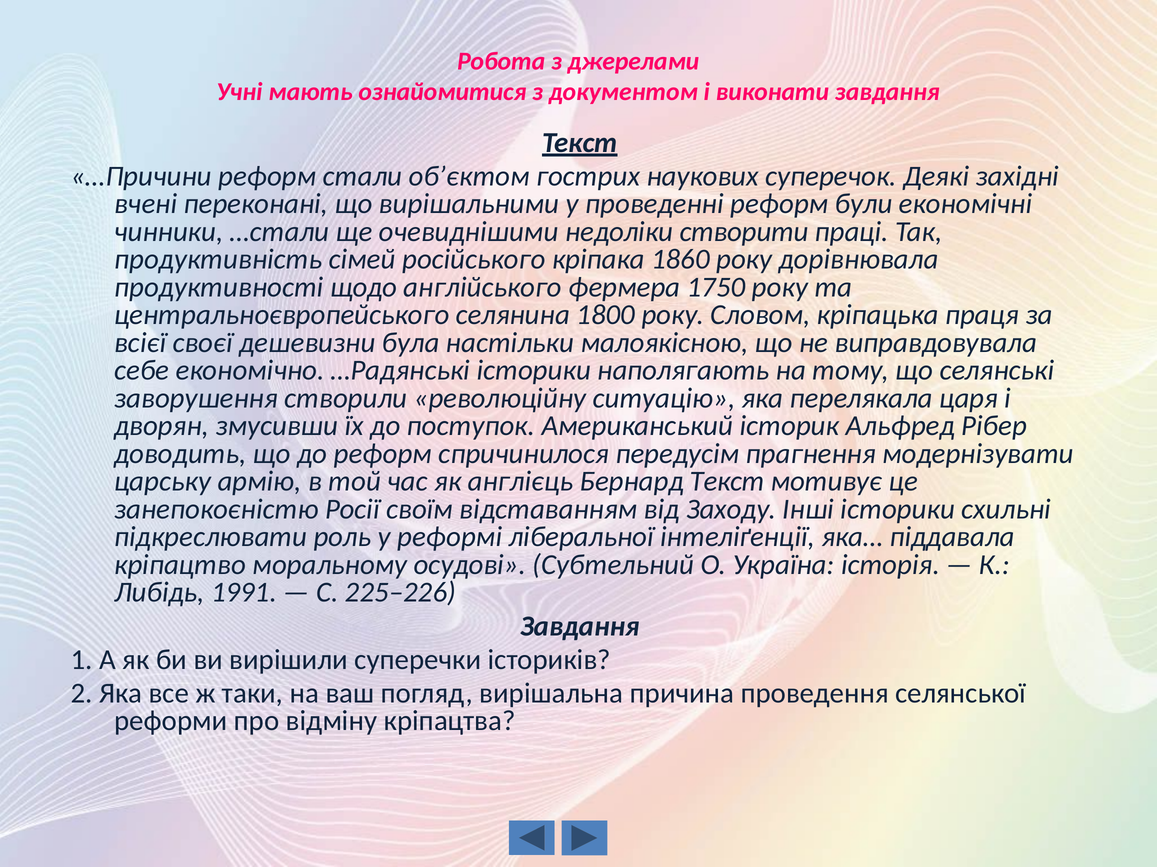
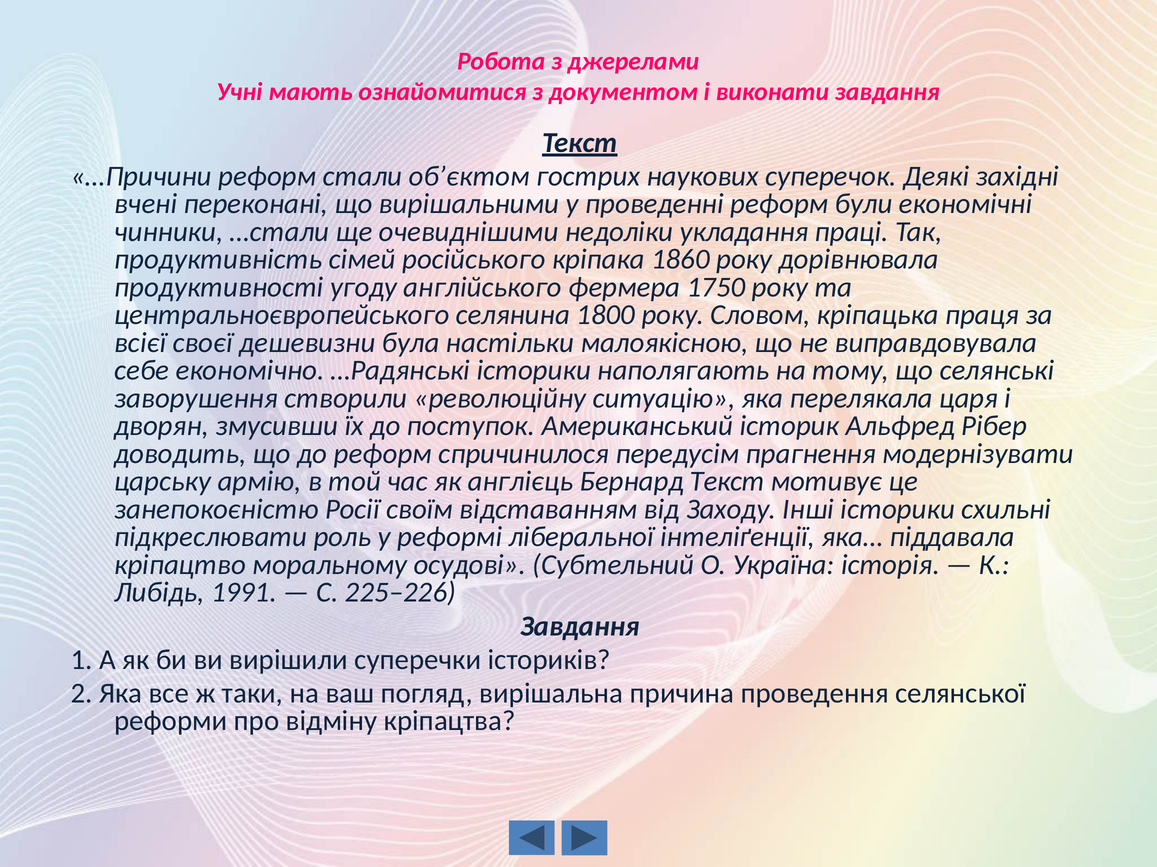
створити: створити -> укладання
щодо: щодо -> угоду
